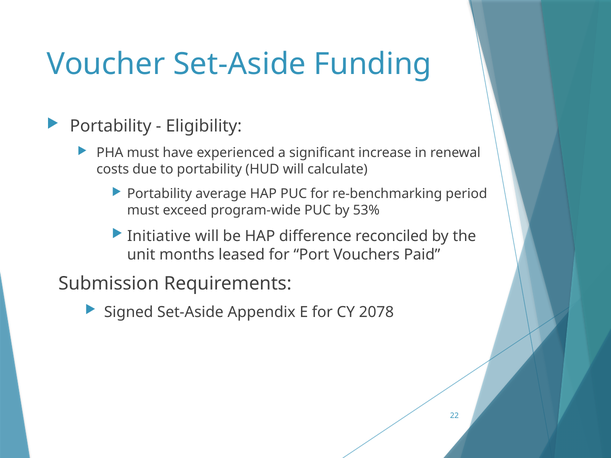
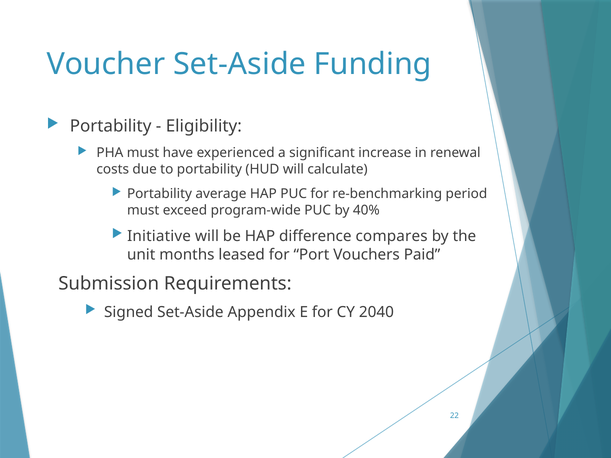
53%: 53% -> 40%
reconciled: reconciled -> compares
2078: 2078 -> 2040
